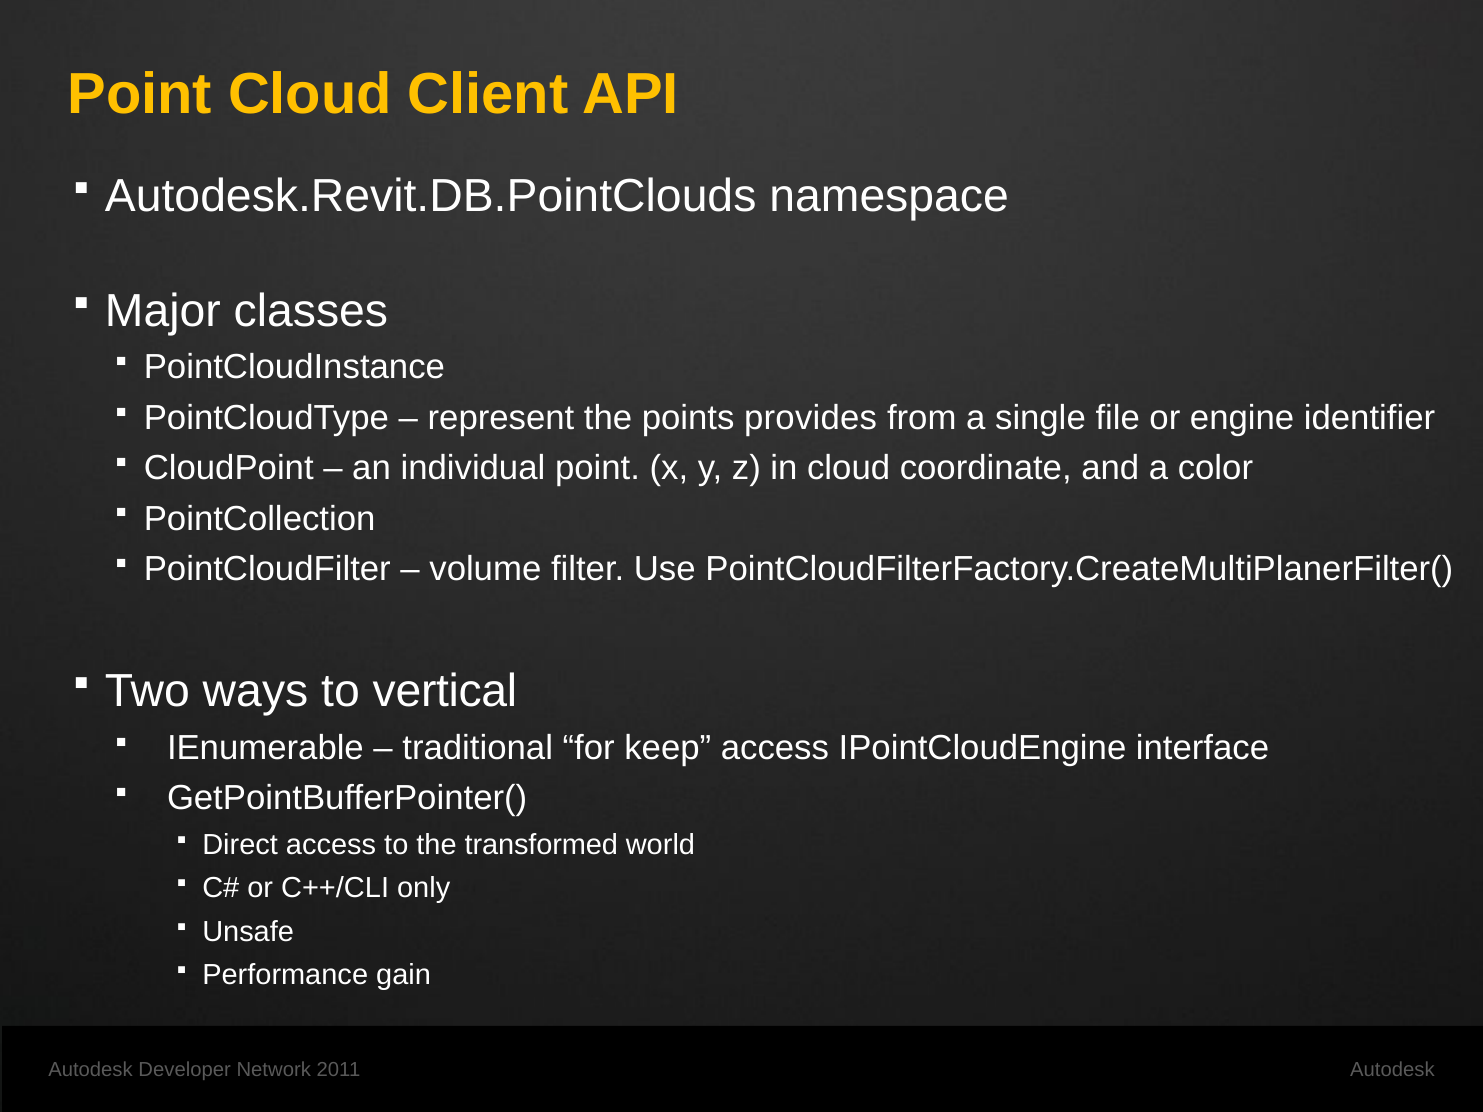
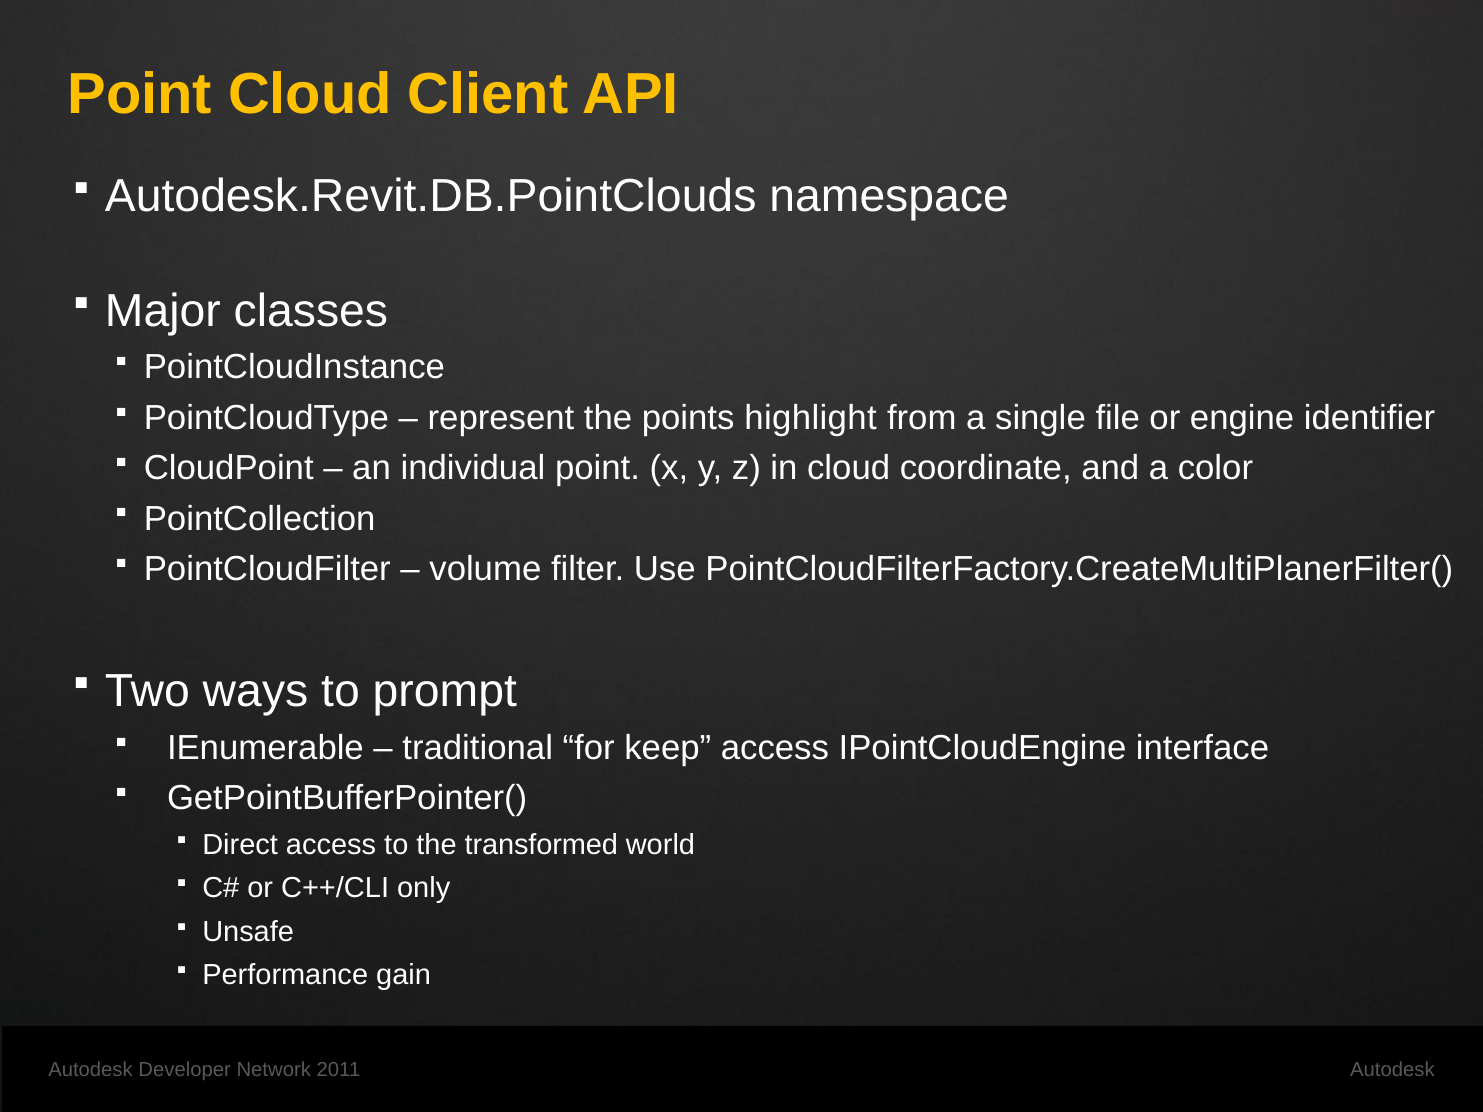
provides: provides -> highlight
vertical: vertical -> prompt
